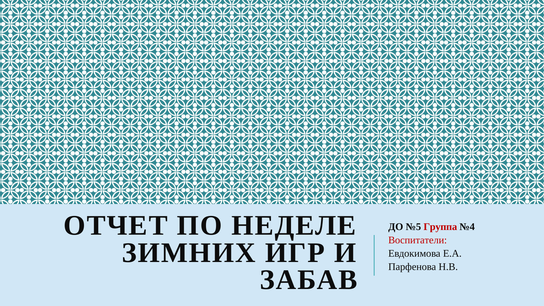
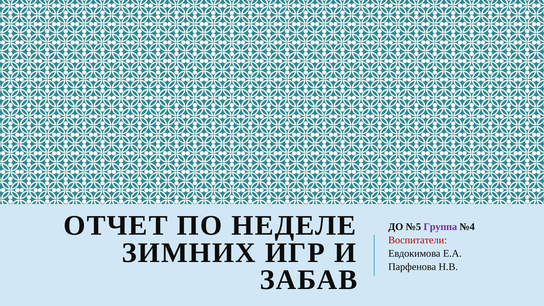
Группа colour: red -> purple
